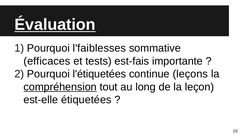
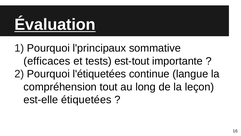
l'faiblesses: l'faiblesses -> l'principaux
est-fais: est-fais -> est-tout
leçons: leçons -> langue
compréhension underline: present -> none
